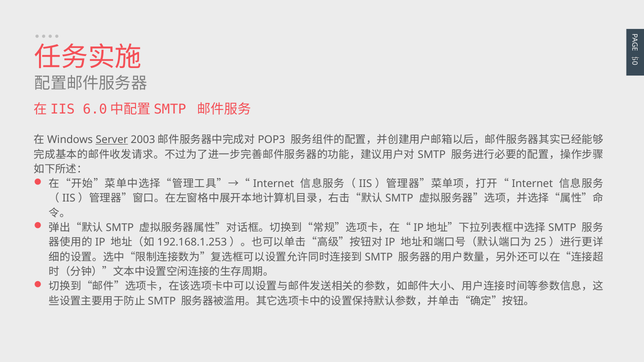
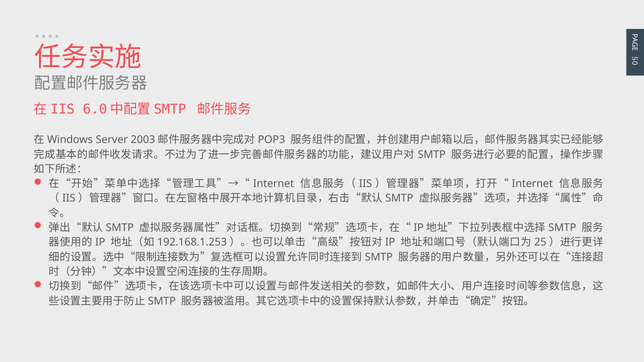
Server underline: present -> none
